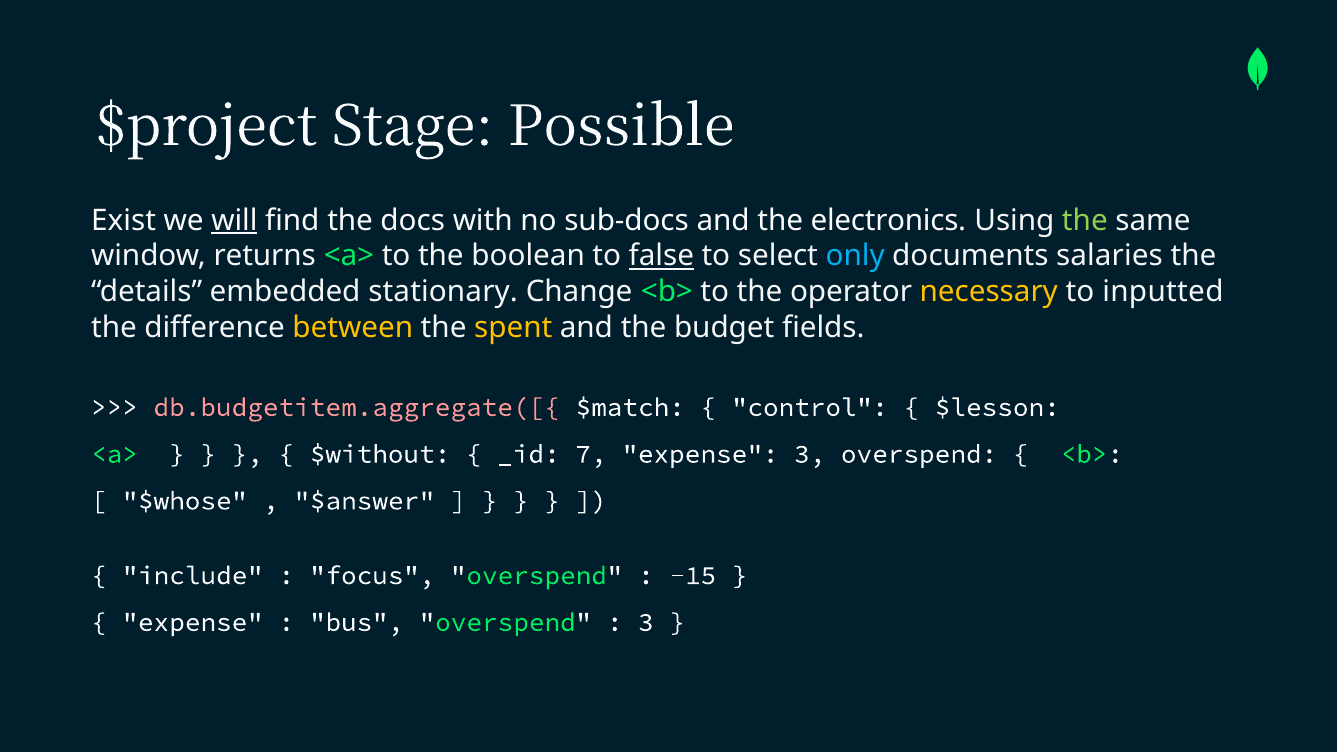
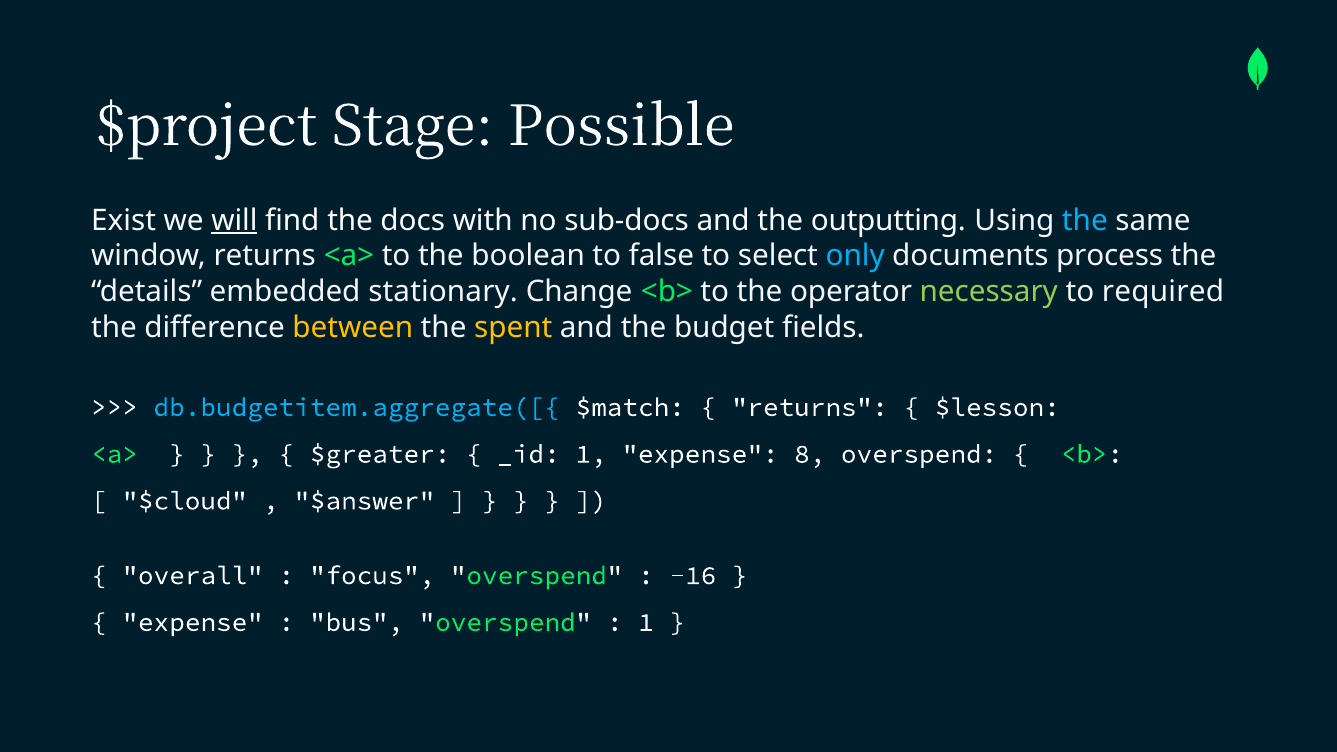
electronics: electronics -> outputting
the at (1085, 220) colour: light green -> light blue
false underline: present -> none
salaries: salaries -> process
necessary colour: yellow -> light green
inputted: inputted -> required
db.budgetitem.aggregate([{ colour: pink -> light blue
control at (810, 407): control -> returns
$without: $without -> $greater
_id 7: 7 -> 1
expense 3: 3 -> 8
$whose: $whose -> $cloud
include: include -> overall
-15: -15 -> -16
3 at (646, 622): 3 -> 1
